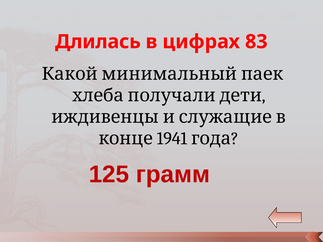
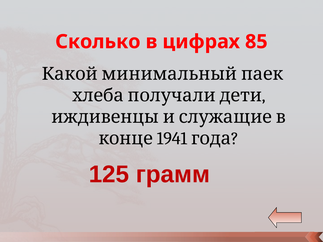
Длилась: Длилась -> Сколько
83: 83 -> 85
